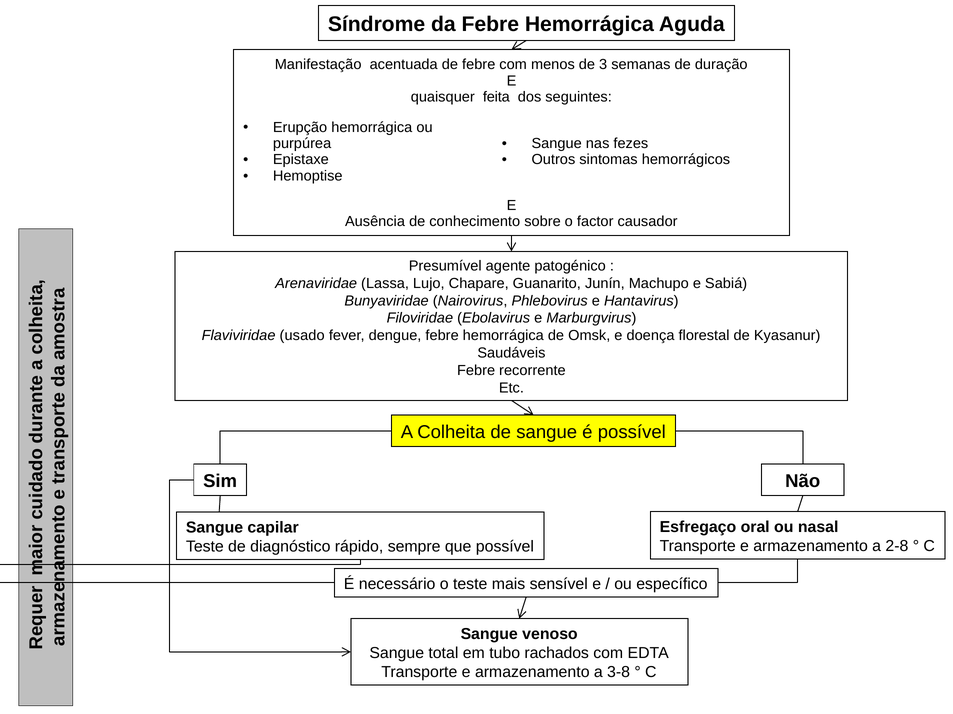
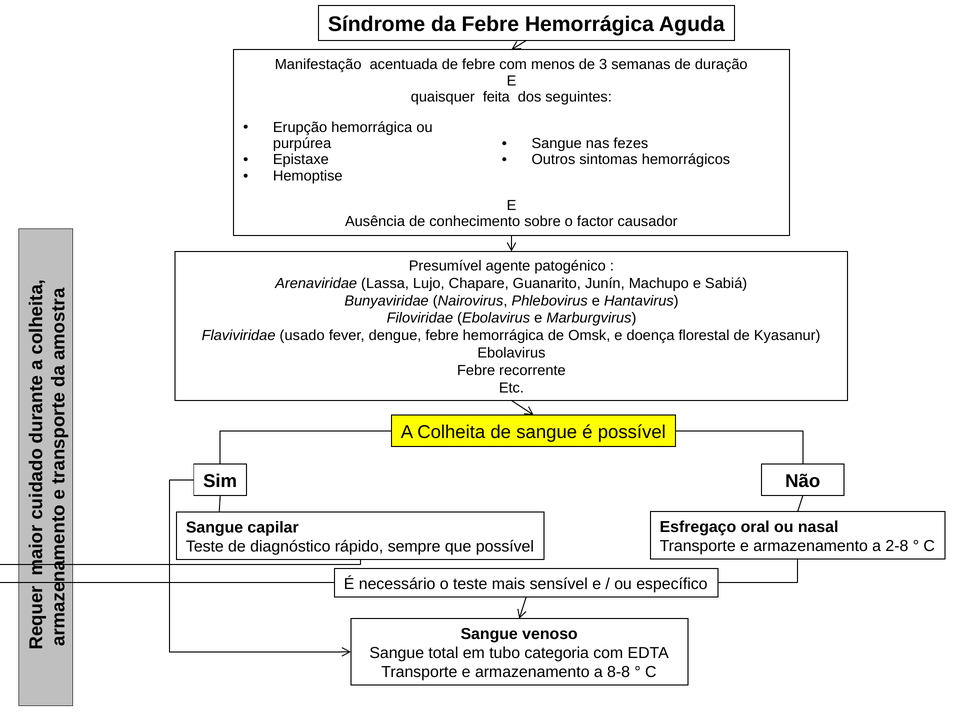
Saudáveis at (511, 353): Saudáveis -> Ebolavirus
rachados: rachados -> categoria
3-8: 3-8 -> 8-8
